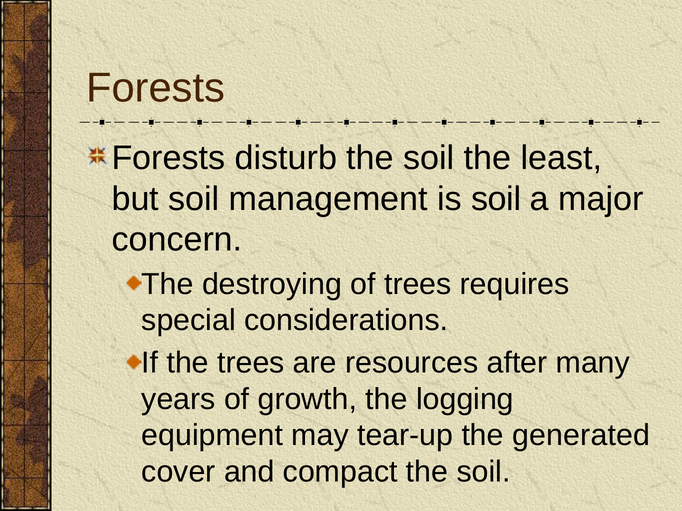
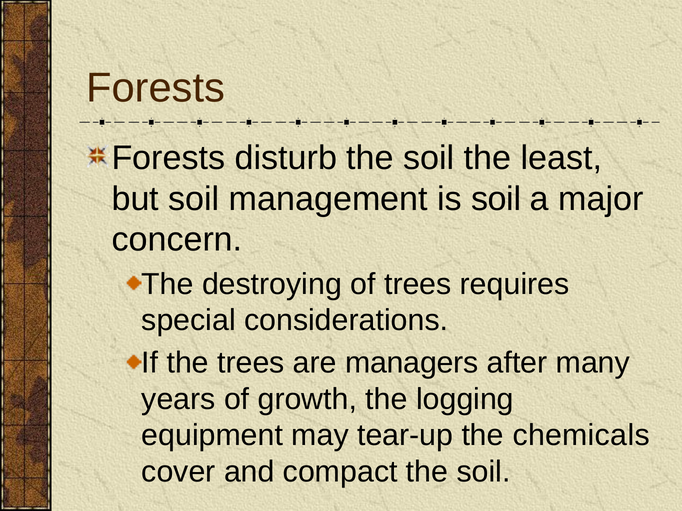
resources: resources -> managers
generated: generated -> chemicals
